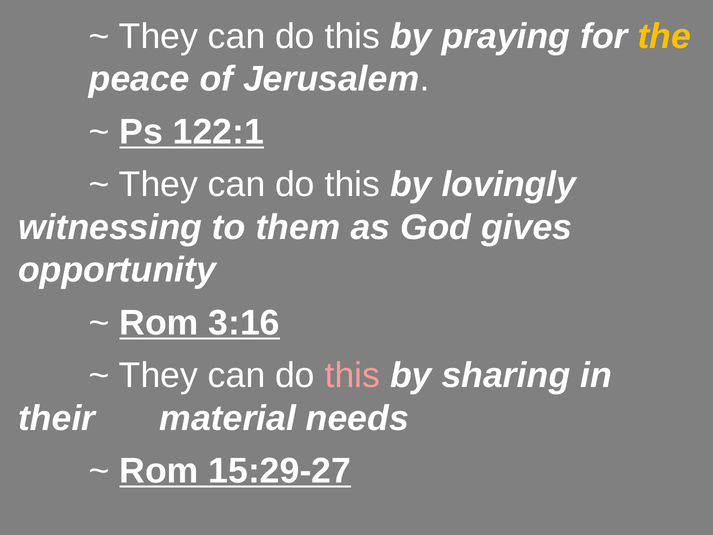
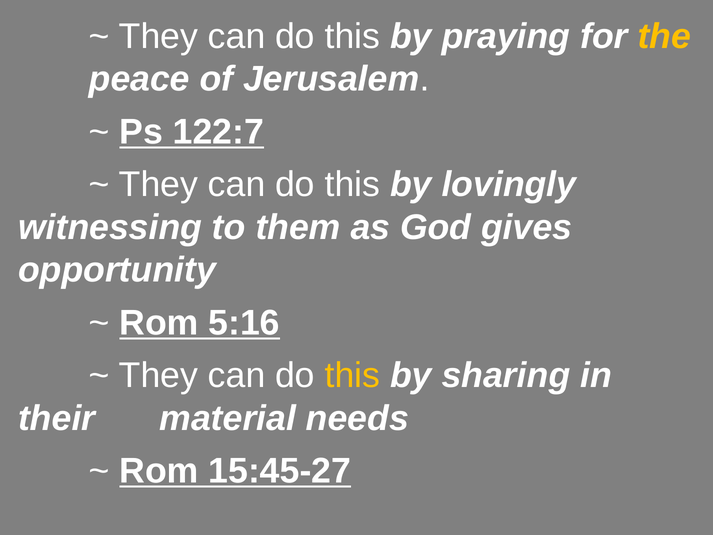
122:1: 122:1 -> 122:7
3:16: 3:16 -> 5:16
this at (352, 375) colour: pink -> yellow
15:29-27: 15:29-27 -> 15:45-27
